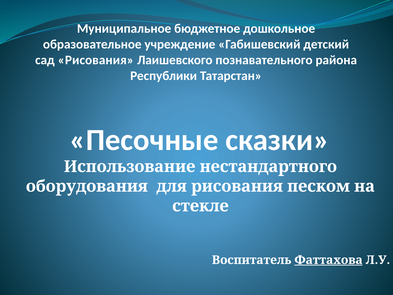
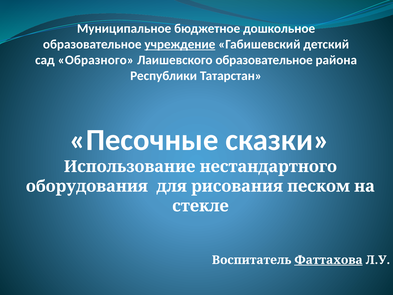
учреждение underline: none -> present
сад Рисования: Рисования -> Образного
Лаишевского познавательного: познавательного -> образовательное
